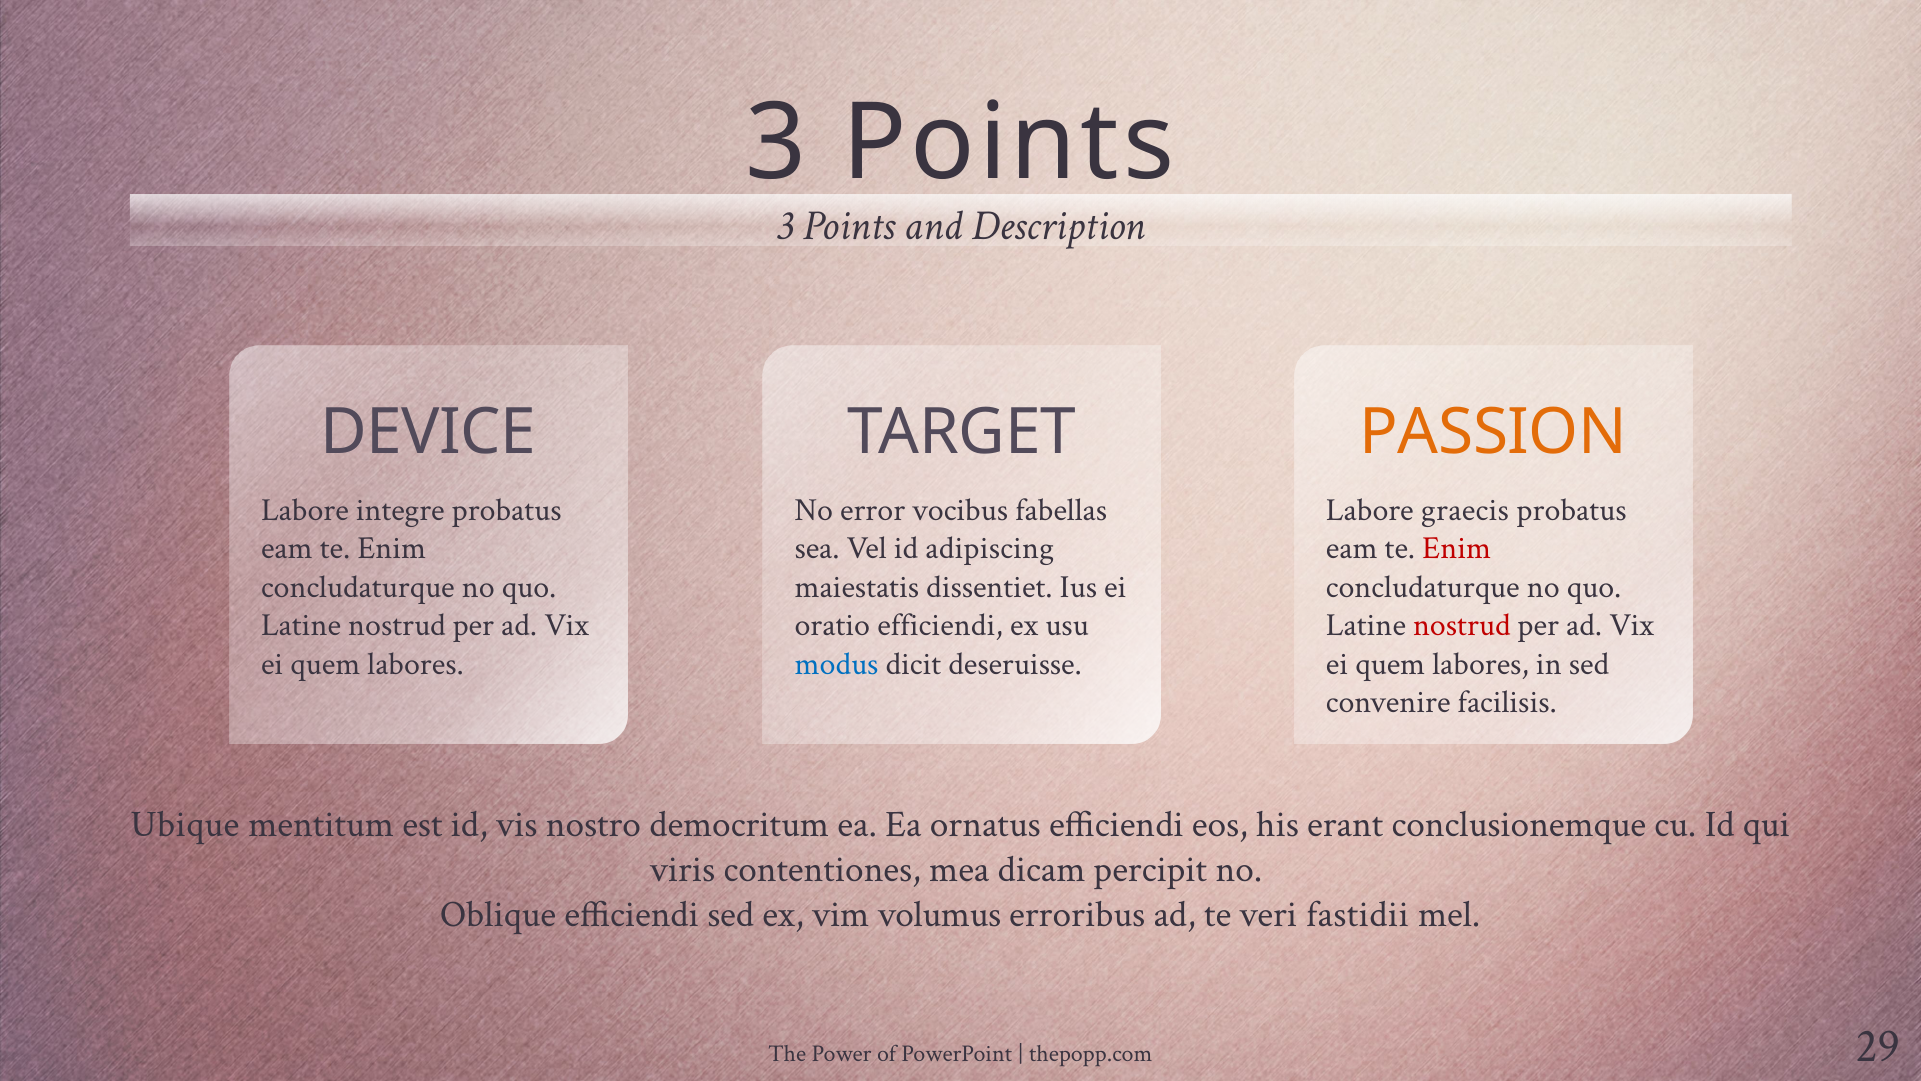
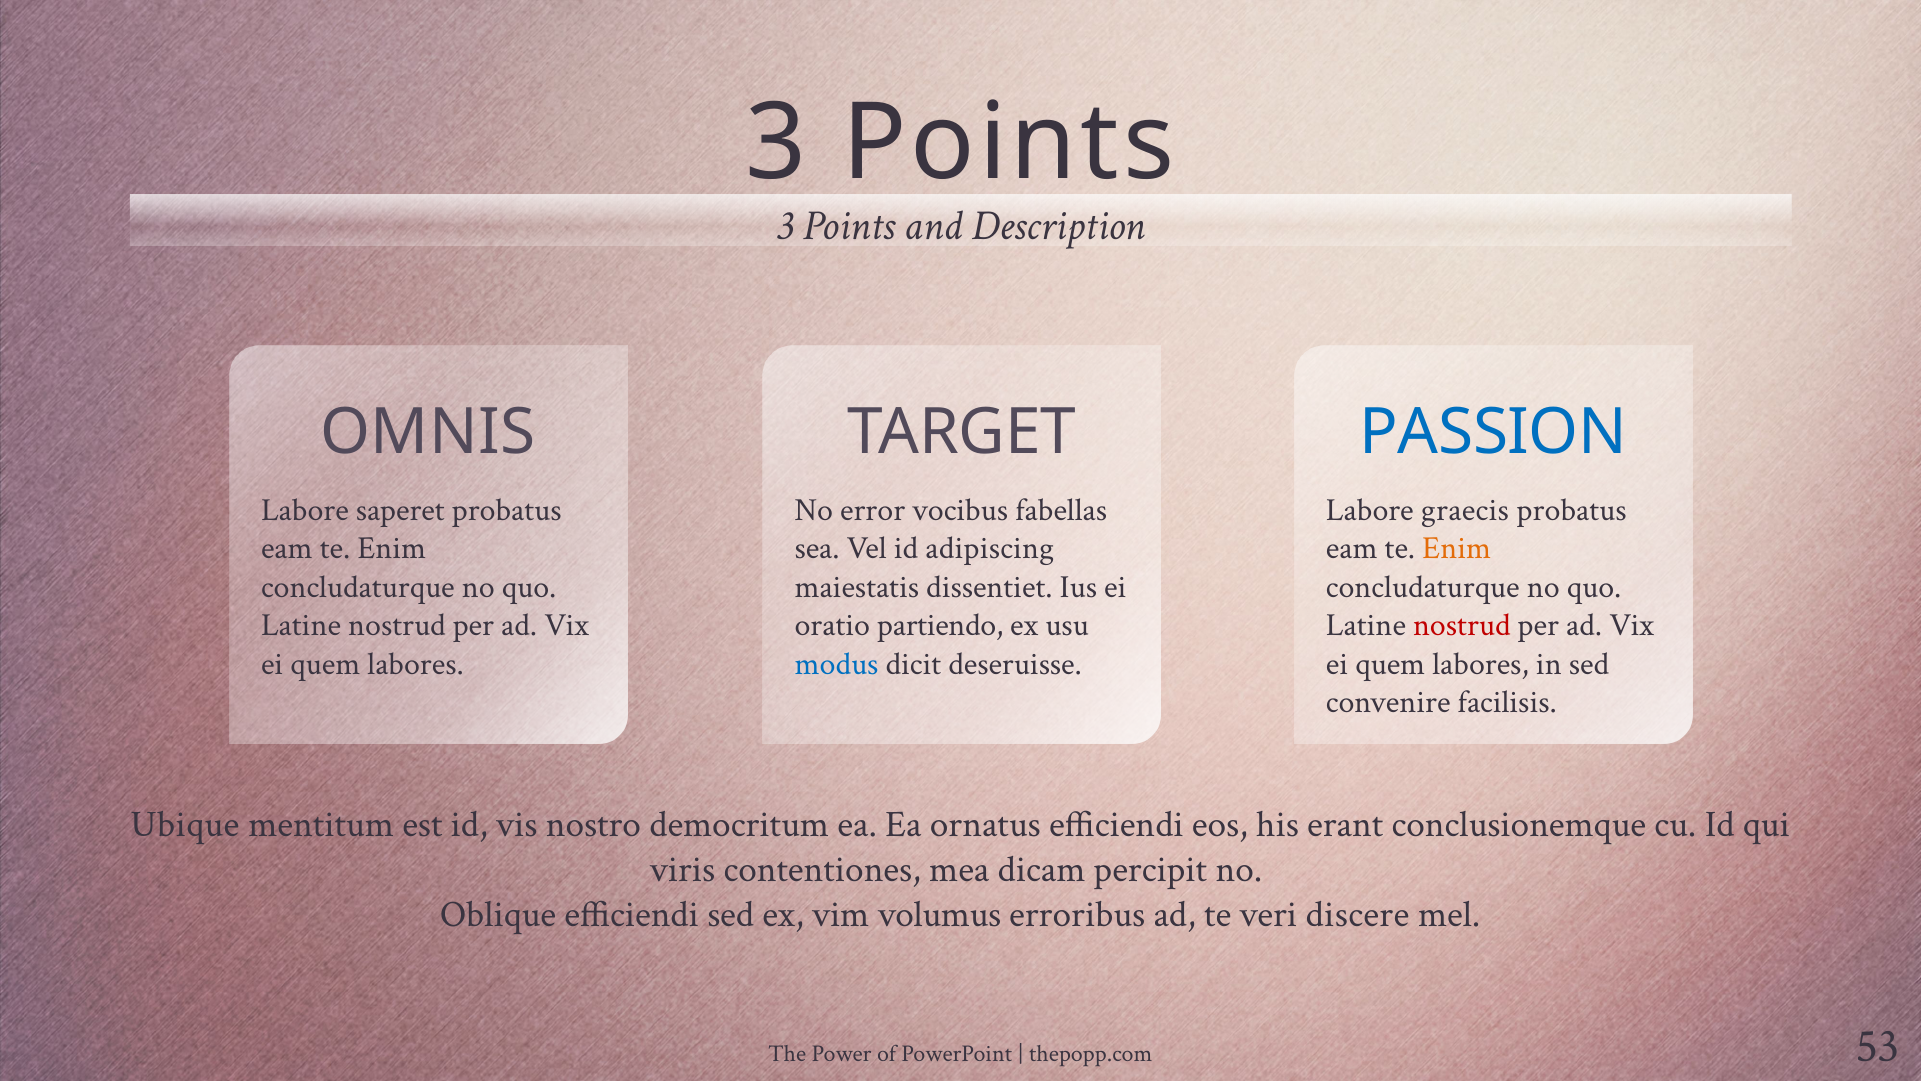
DEVICE: DEVICE -> OMNIS
PASSION colour: orange -> blue
integre: integre -> saperet
Enim at (1457, 548) colour: red -> orange
oratio efficiendi: efficiendi -> partiendo
fastidii: fastidii -> discere
29: 29 -> 53
